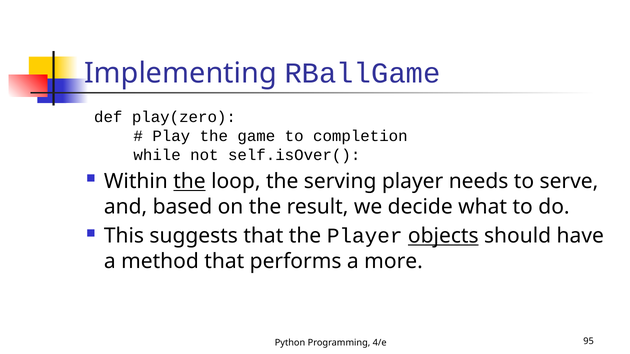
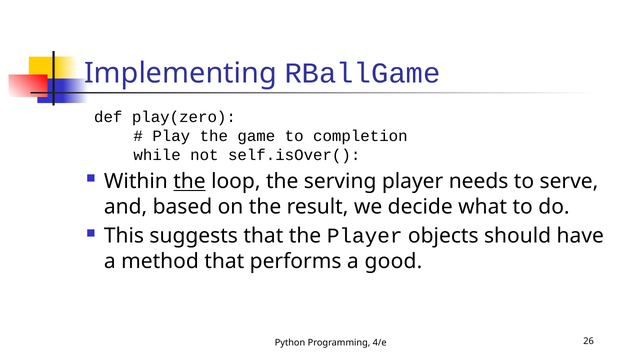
objects underline: present -> none
more: more -> good
95: 95 -> 26
